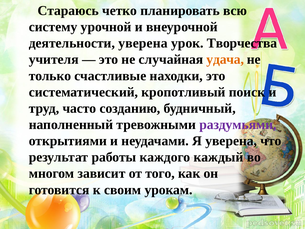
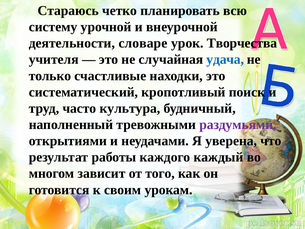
деятельности уверена: уверена -> словаре
удача colour: orange -> blue
созданию: созданию -> культура
